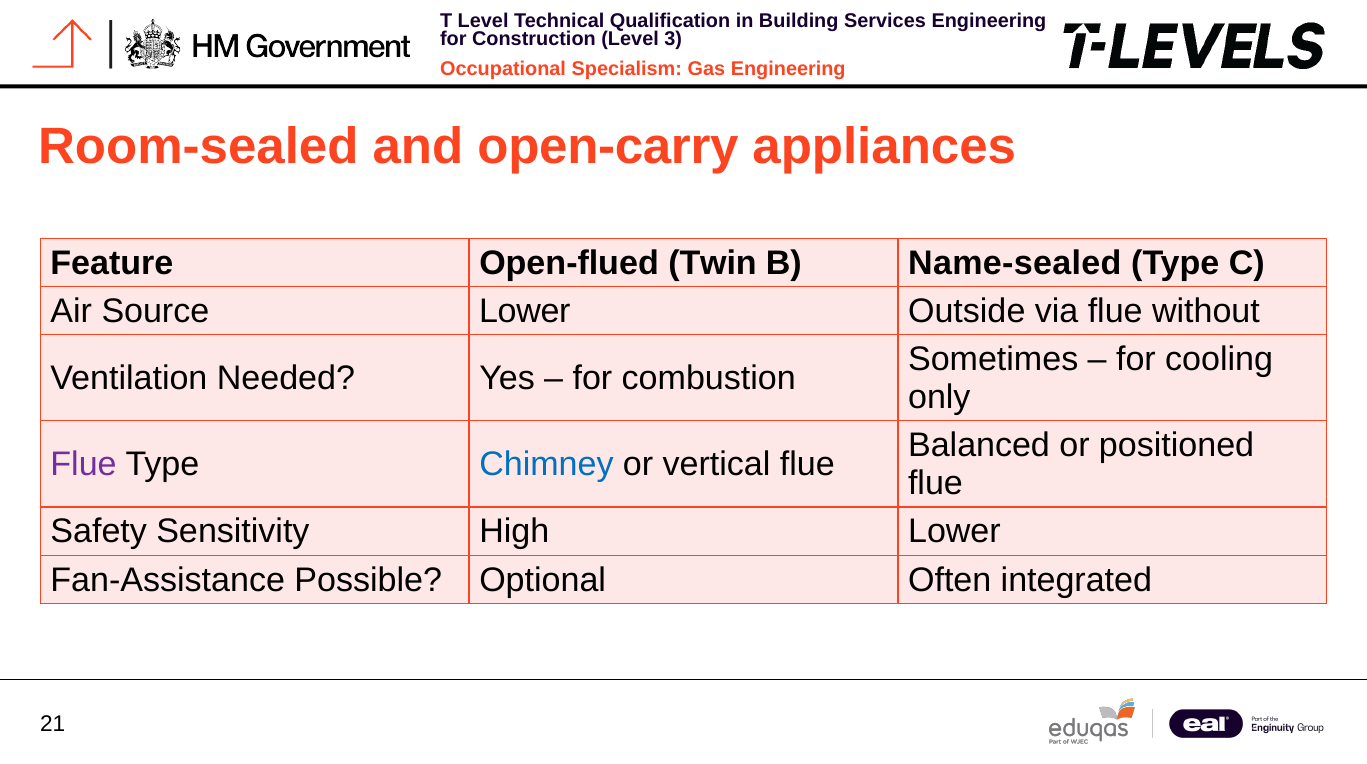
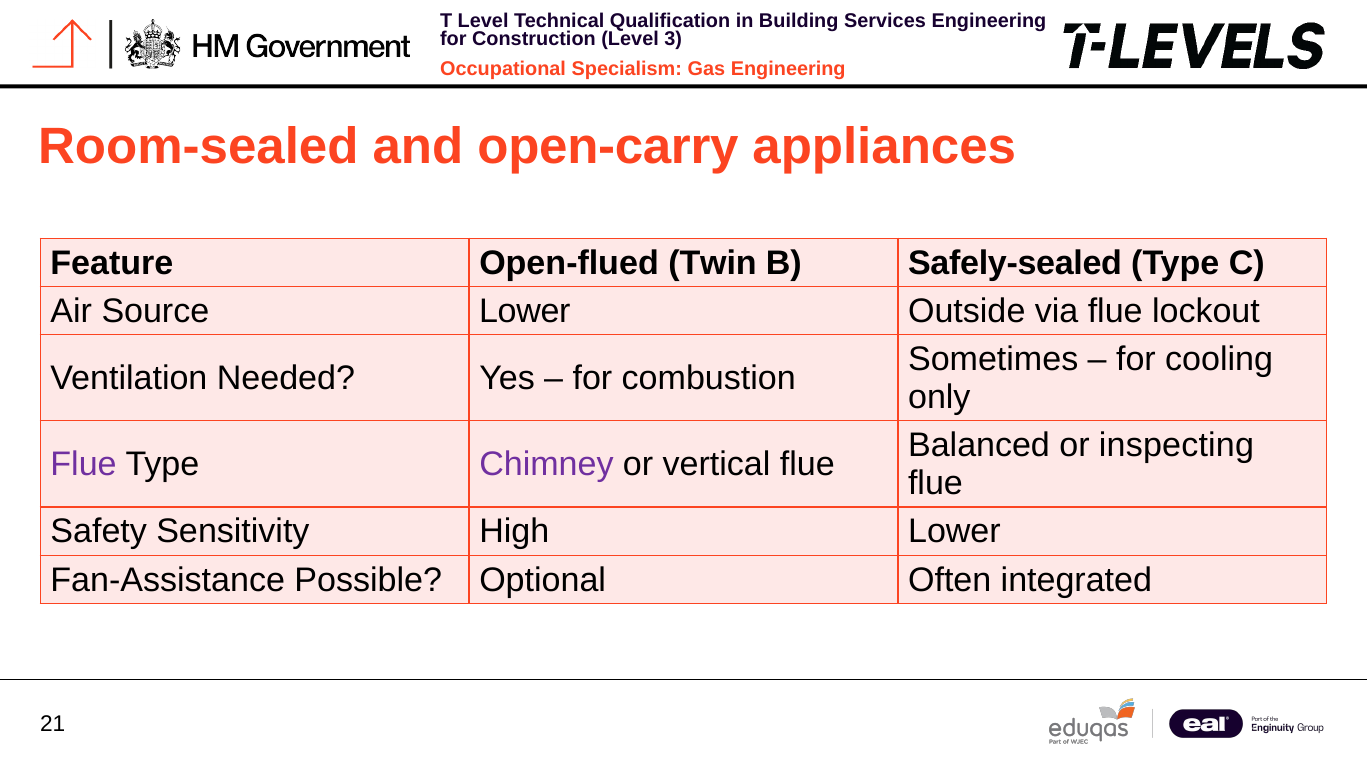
Name-sealed: Name-sealed -> Safely-sealed
without: without -> lockout
positioned: positioned -> inspecting
Chimney colour: blue -> purple
